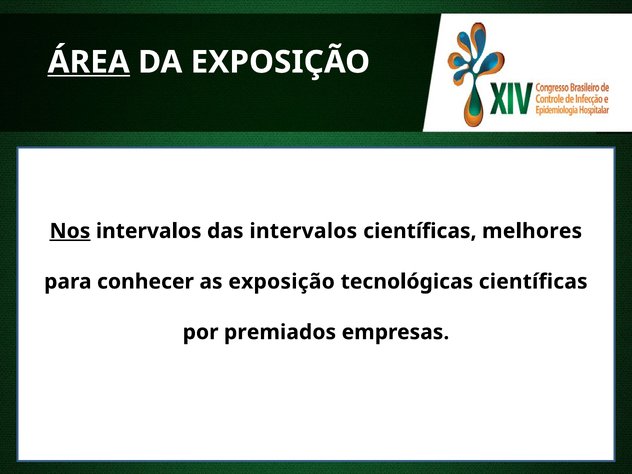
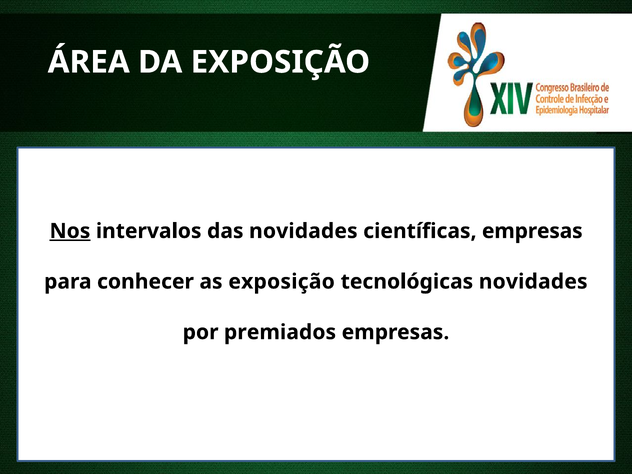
ÁREA underline: present -> none
das intervalos: intervalos -> novidades
científicas melhores: melhores -> empresas
tecnológicas científicas: científicas -> novidades
